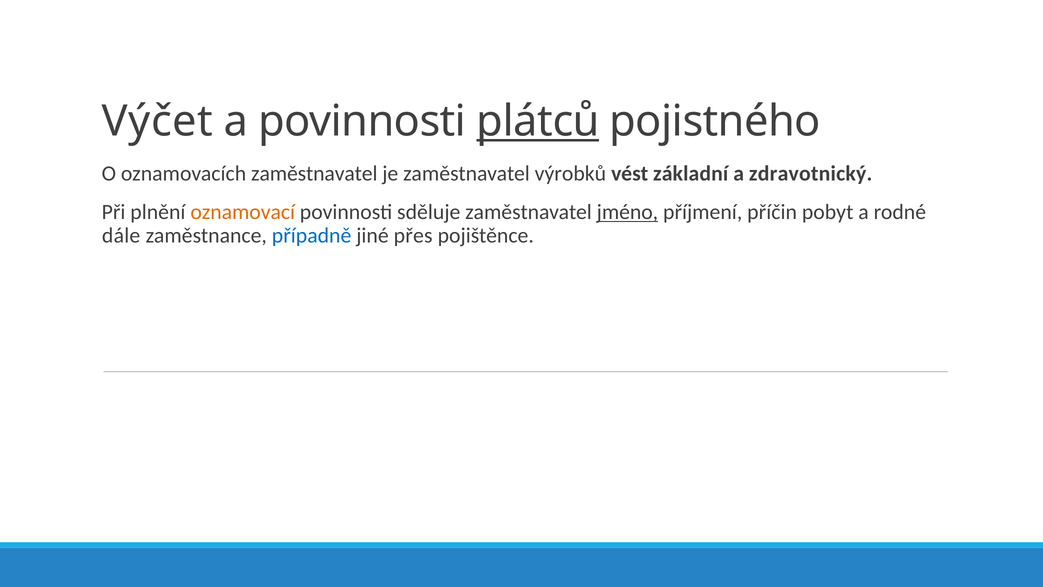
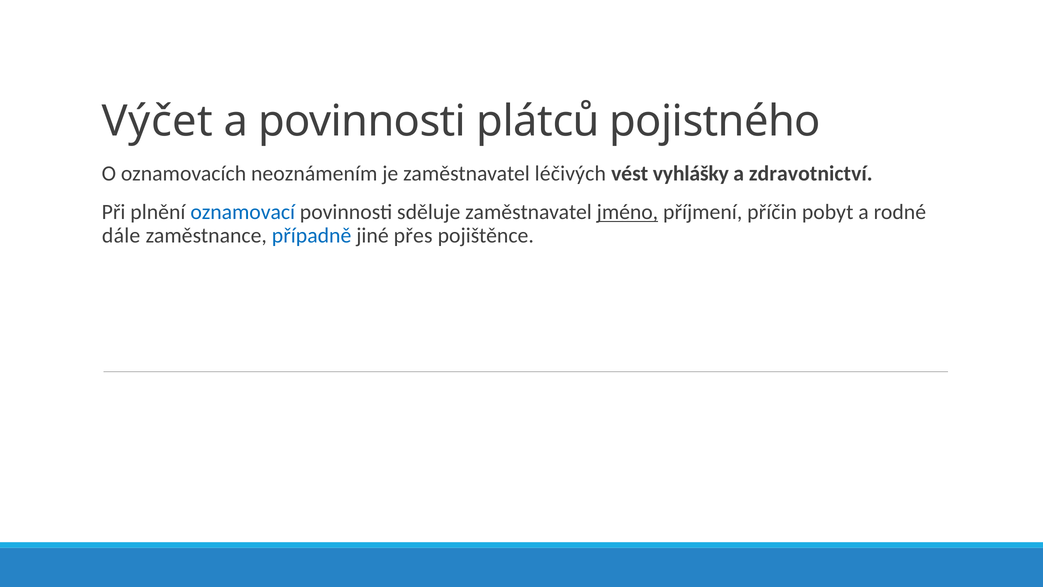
plátců underline: present -> none
oznamovacích zaměstnavatel: zaměstnavatel -> neoznámením
výrobků: výrobků -> léčivých
základní: základní -> vyhlášky
zdravotnický: zdravotnický -> zdravotnictví
oznamovací colour: orange -> blue
